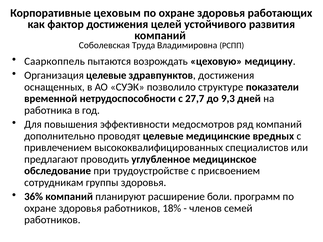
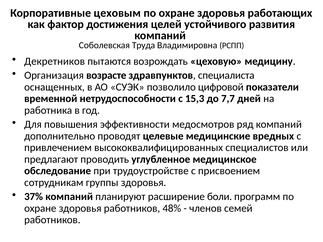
Сааркоппель: Сааркоппель -> Декретников
Организация целевые: целевые -> возрасте
здравпунктов достижения: достижения -> специалиста
структуре: структуре -> цифровой
27,7: 27,7 -> 15,3
9,3: 9,3 -> 7,7
36%: 36% -> 37%
18%: 18% -> 48%
